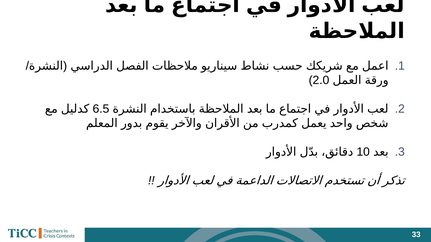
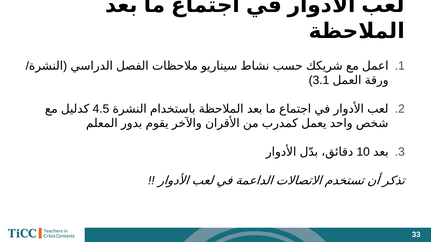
2.0: 2.0 -> 3.1
6.5: 6.5 -> 4.5
